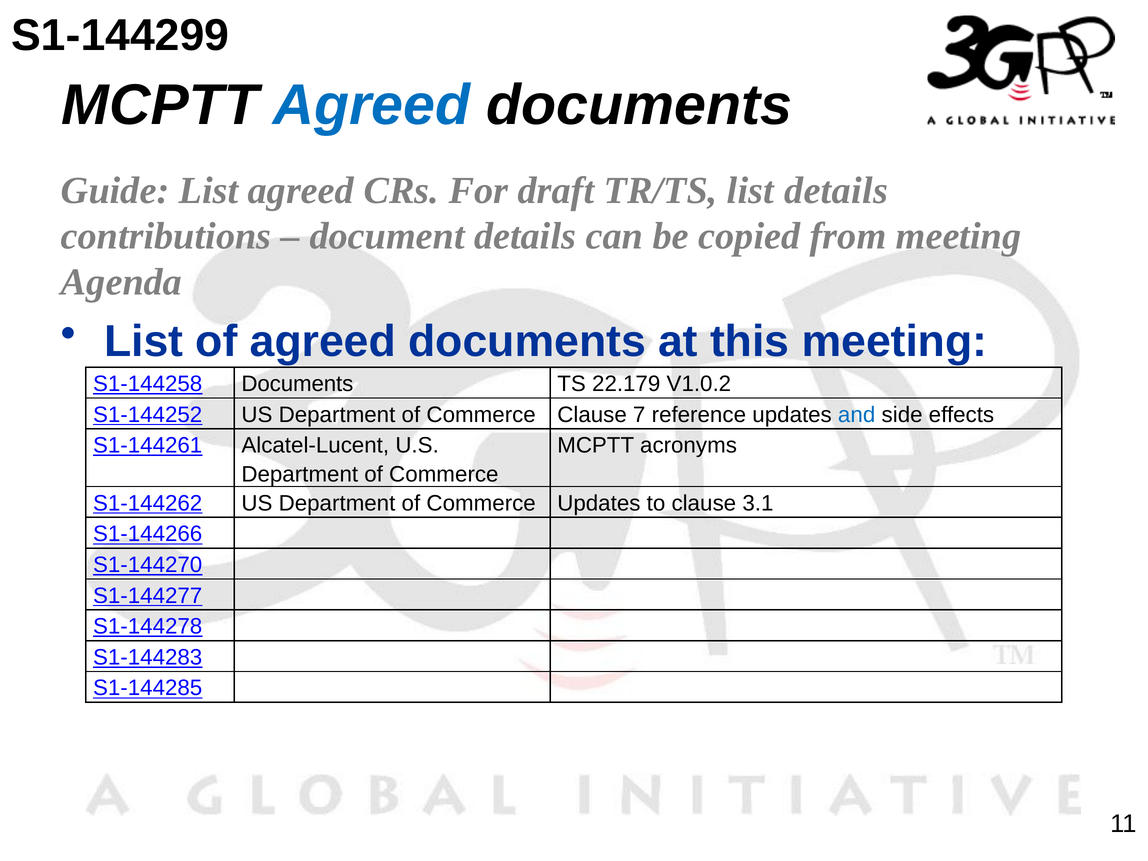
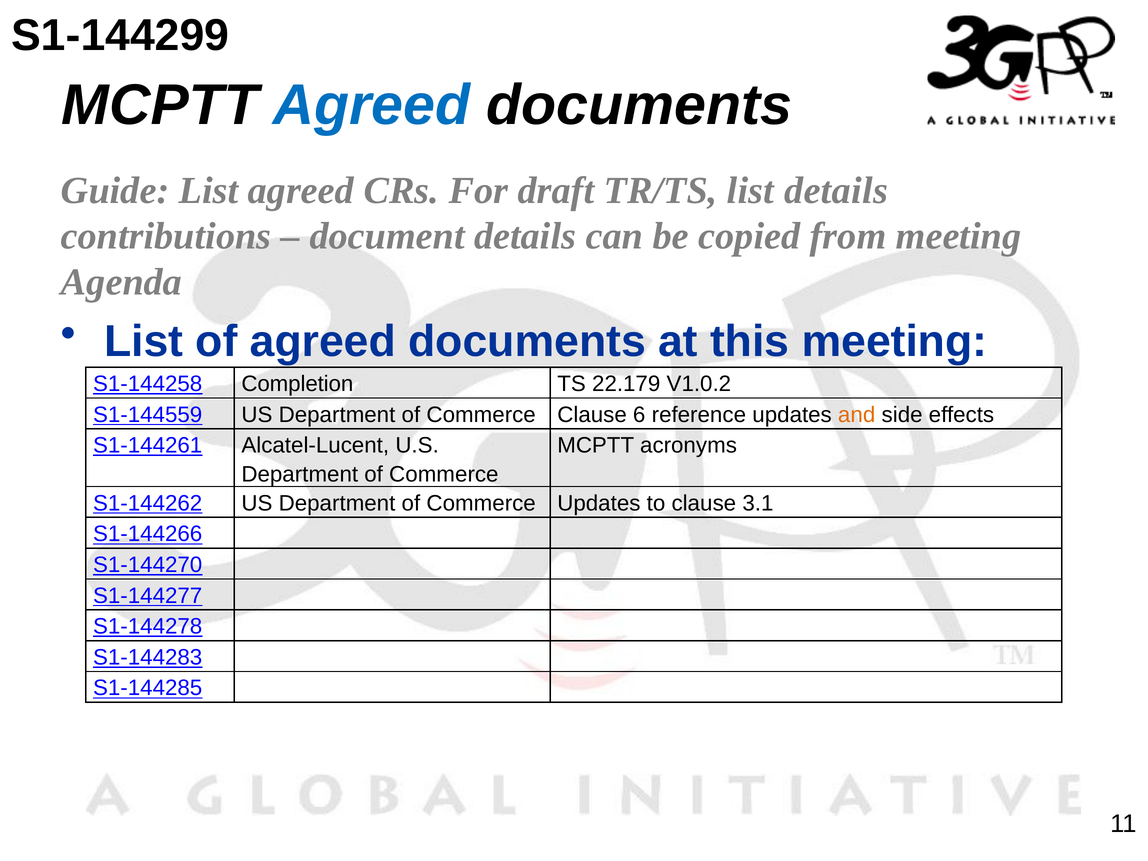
S1-144258 Documents: Documents -> Completion
S1-144252: S1-144252 -> S1-144559
7: 7 -> 6
and colour: blue -> orange
